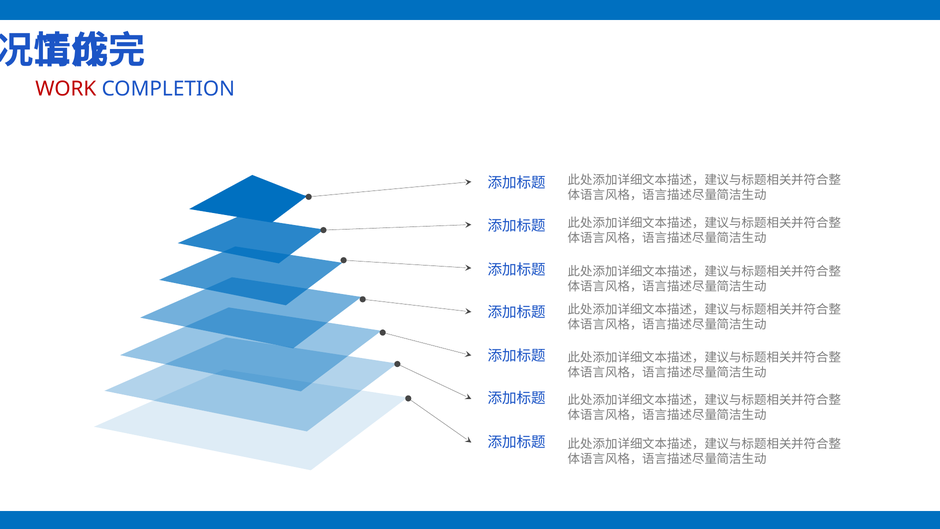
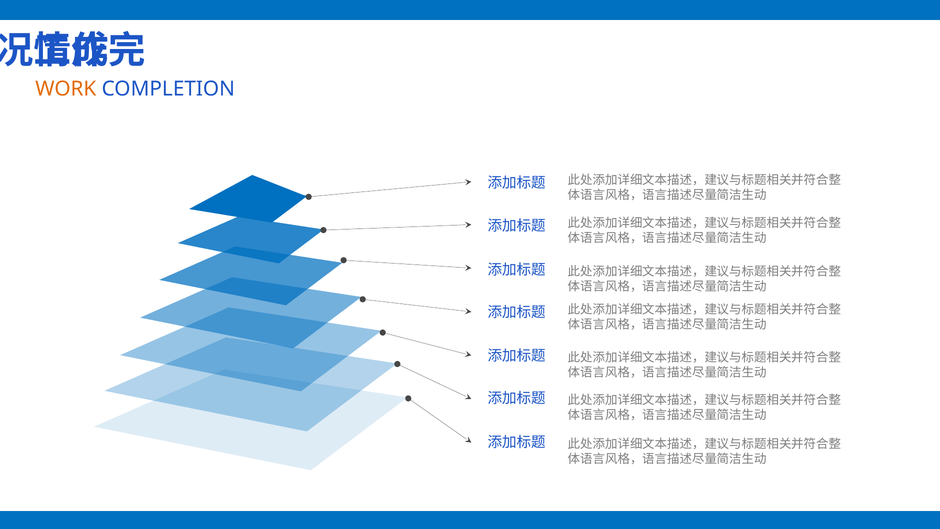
WORK colour: red -> orange
